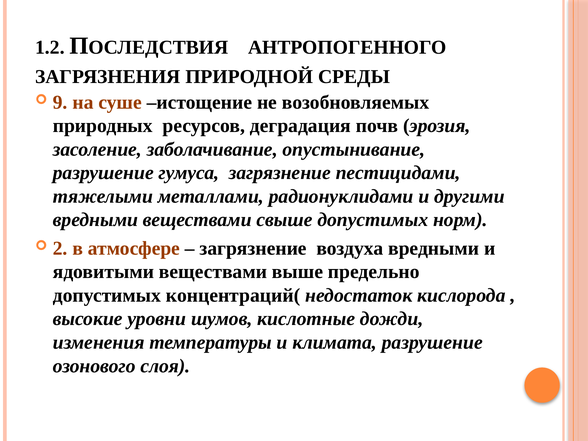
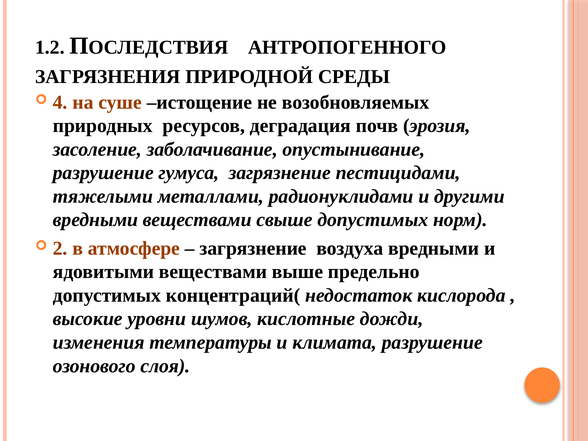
9: 9 -> 4
